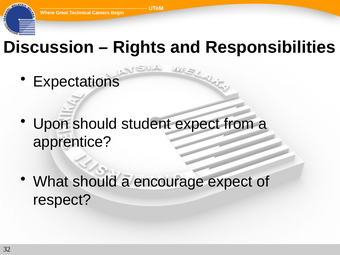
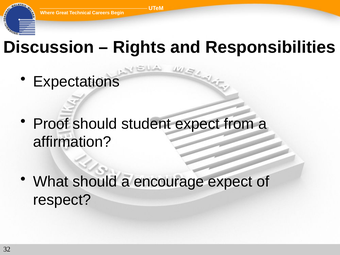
Upon: Upon -> Proof
apprentice: apprentice -> affirmation
